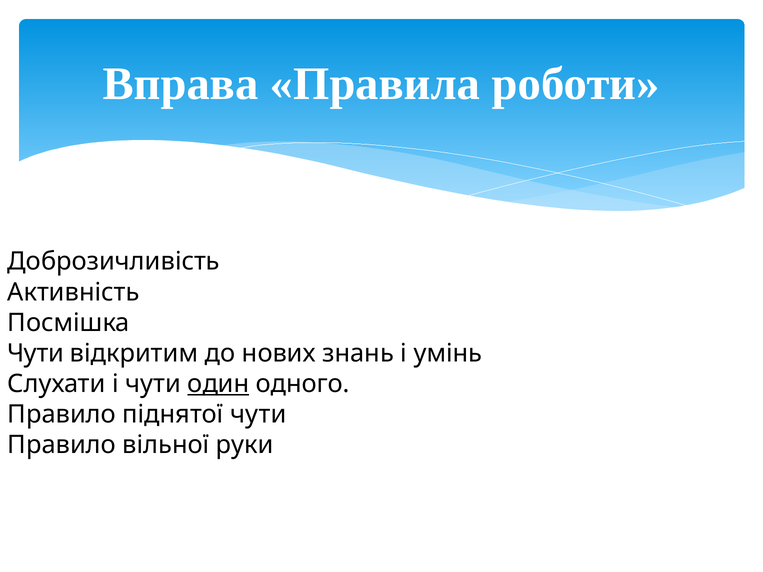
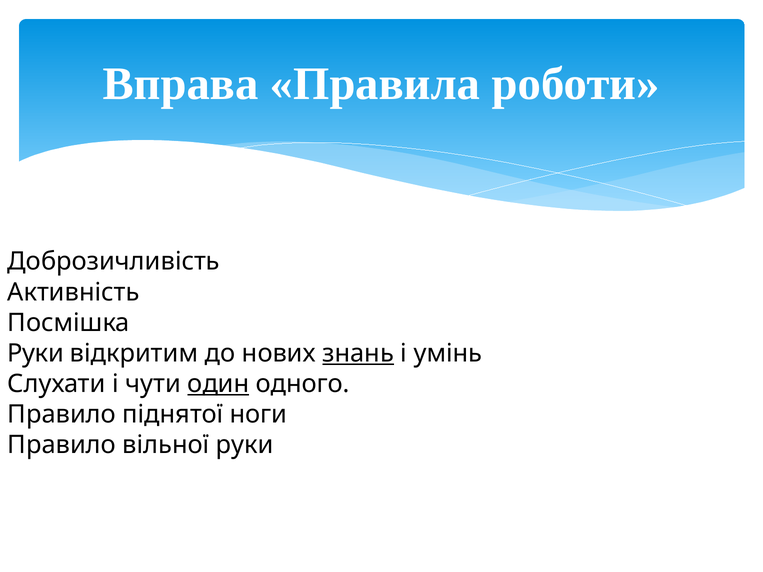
Чути at (36, 353): Чути -> Руки
знань underline: none -> present
піднятої чути: чути -> ноги
